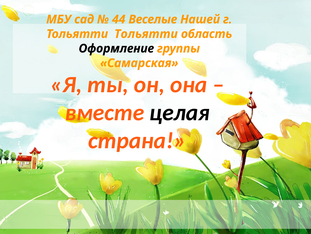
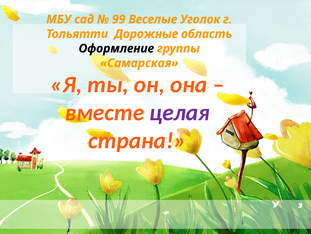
44: 44 -> 99
Нашей: Нашей -> Уголок
Тольятти Тольятти: Тольятти -> Дорожные
целая colour: black -> purple
